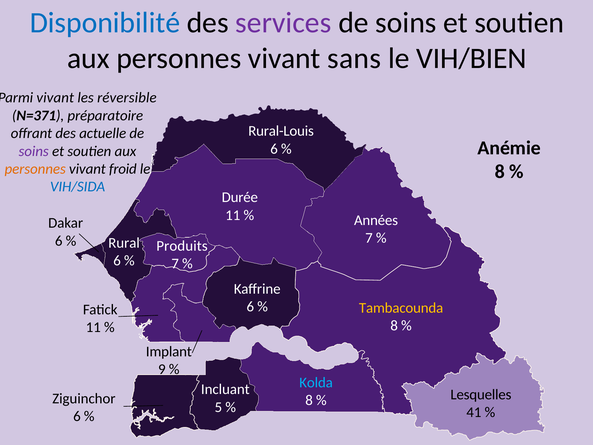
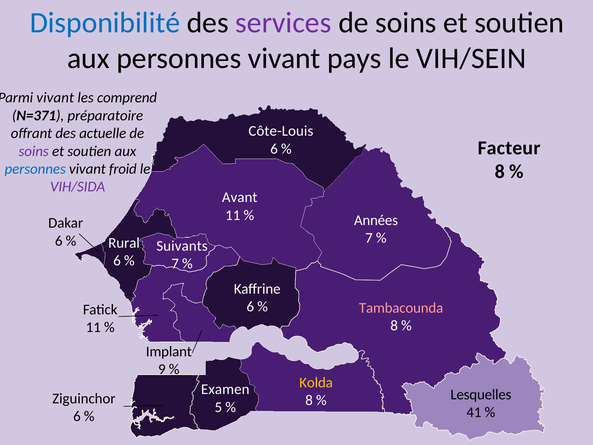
sans: sans -> pays
VIH/BIEN: VIH/BIEN -> VIH/SEIN
réversible: réversible -> comprend
Rural-Louis: Rural-Louis -> Côte-Louis
Anémie: Anémie -> Facteur
personnes at (35, 169) colour: orange -> blue
VIH/SIDA colour: blue -> purple
Durée: Durée -> Avant
Produits: Produits -> Suivants
Tambacounda colour: yellow -> pink
Kolda colour: light blue -> yellow
Incluant: Incluant -> Examen
